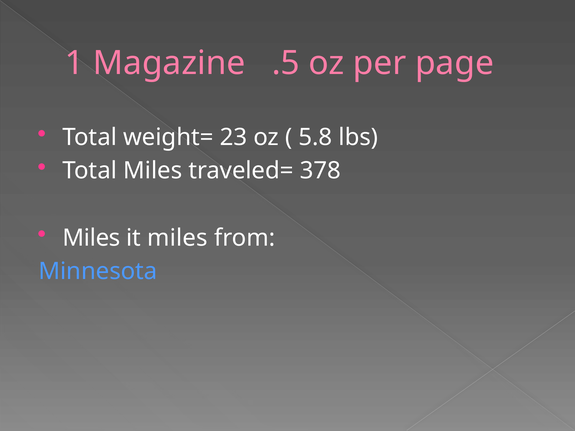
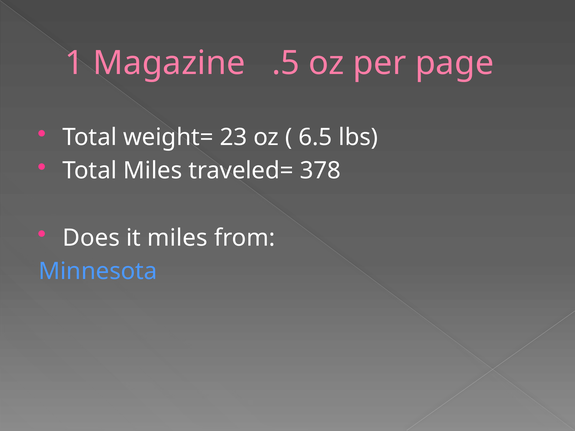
5.8: 5.8 -> 6.5
Miles at (91, 238): Miles -> Does
